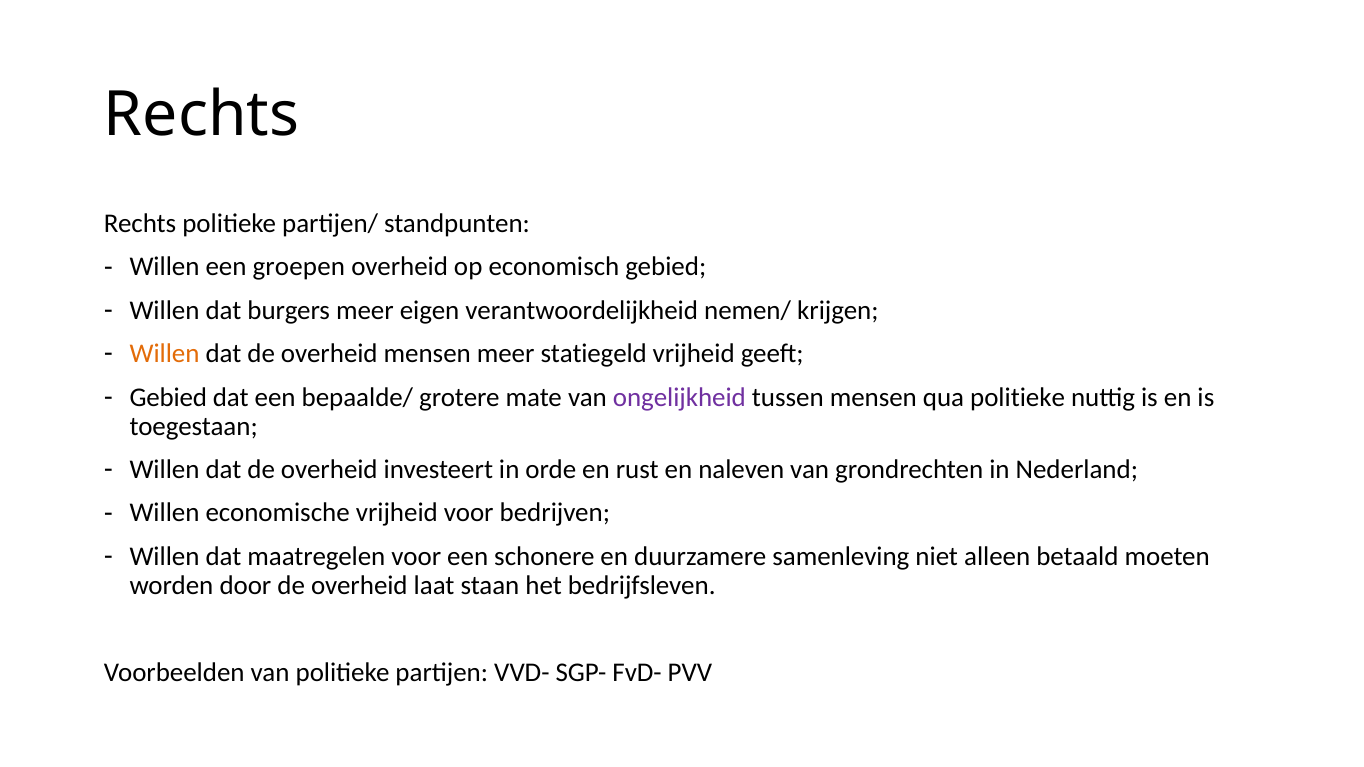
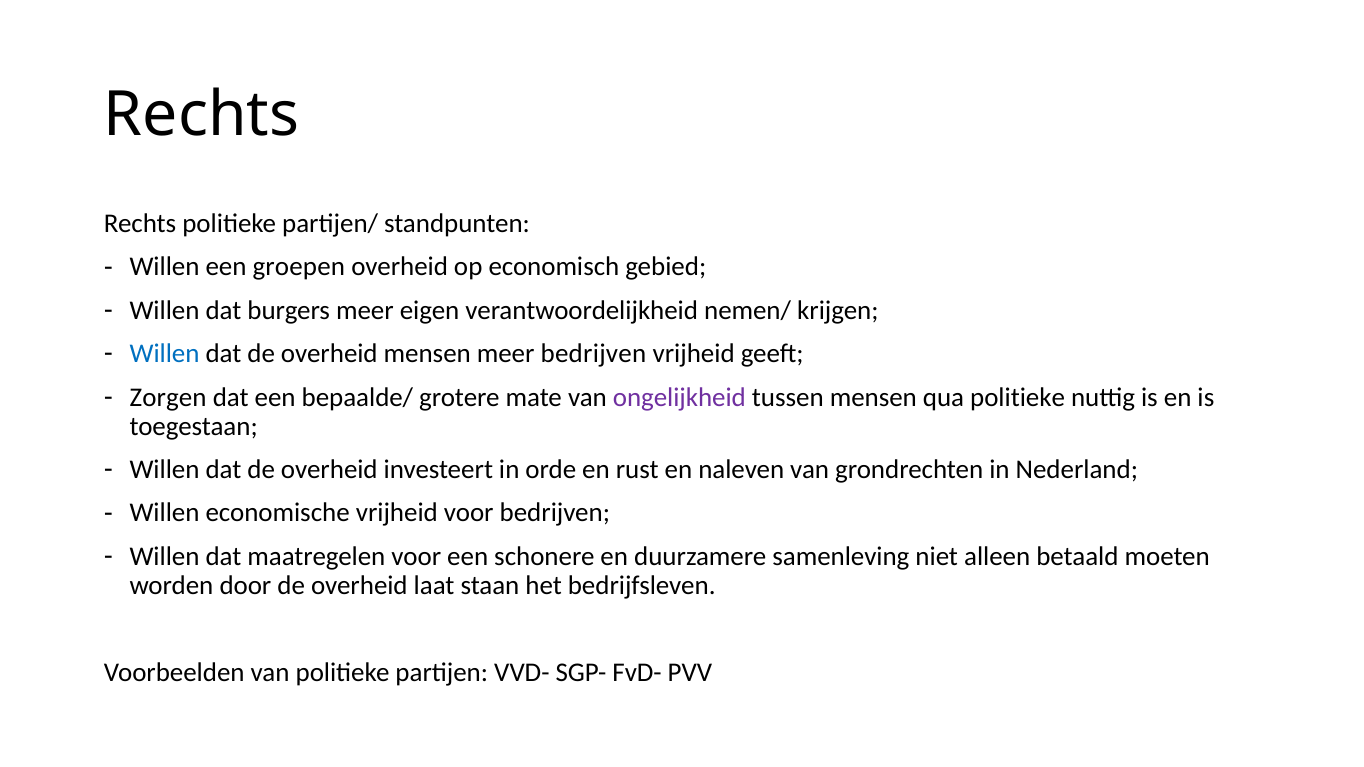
Willen at (165, 354) colour: orange -> blue
meer statiegeld: statiegeld -> bedrijven
Gebied at (168, 397): Gebied -> Zorgen
